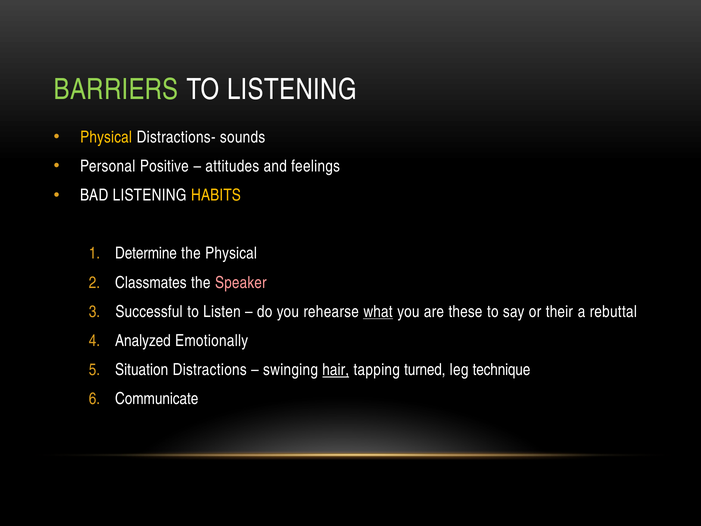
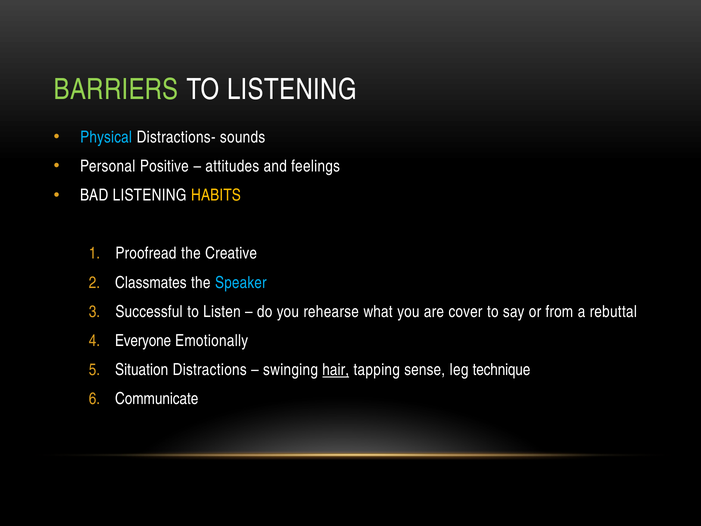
Physical at (106, 137) colour: yellow -> light blue
Determine: Determine -> Proofread
the Physical: Physical -> Creative
Speaker colour: pink -> light blue
what underline: present -> none
these: these -> cover
their: their -> from
Analyzed: Analyzed -> Everyone
turned: turned -> sense
